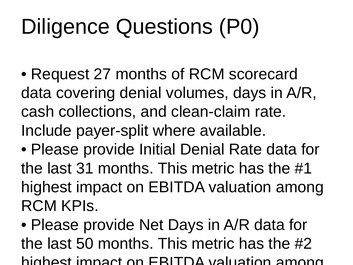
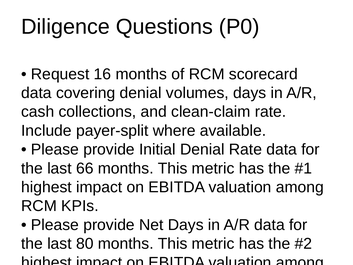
27: 27 -> 16
31: 31 -> 66
50: 50 -> 80
